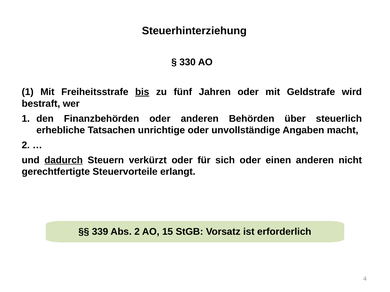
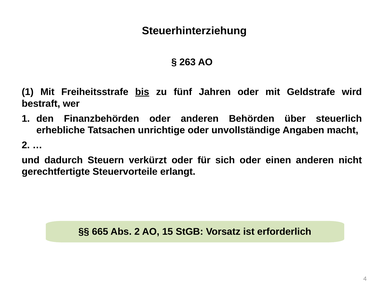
330: 330 -> 263
dadurch underline: present -> none
339: 339 -> 665
